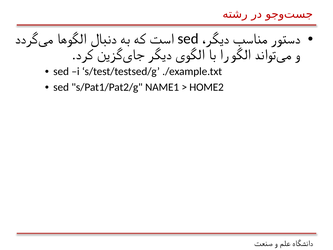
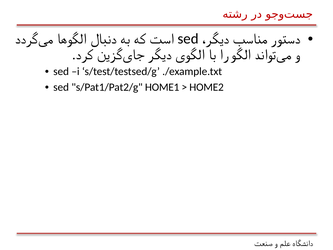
NAME1: NAME1 -> HOME1
